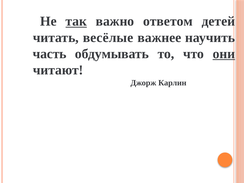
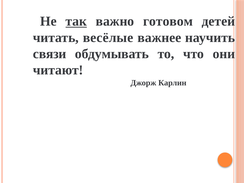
ответом: ответом -> готовом
часть: часть -> связи
они underline: present -> none
